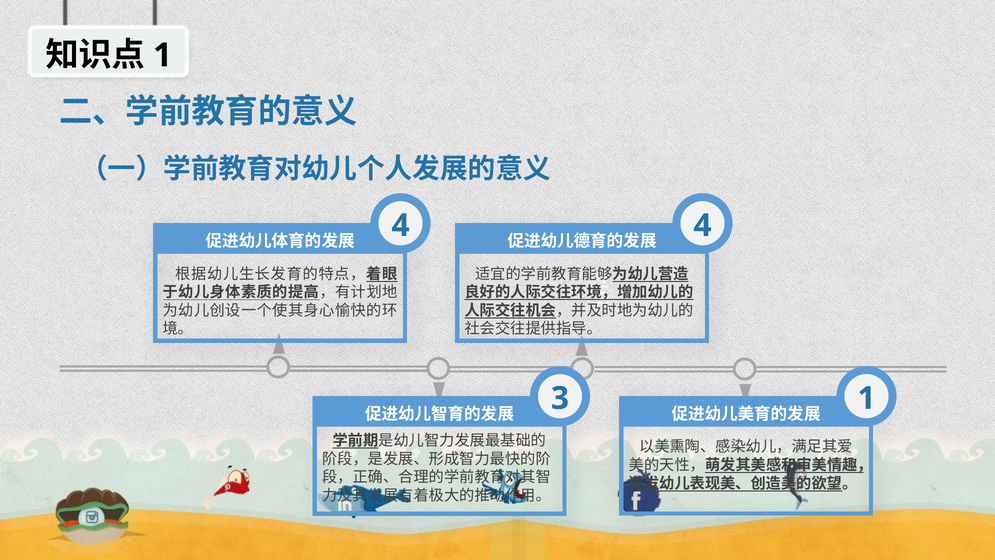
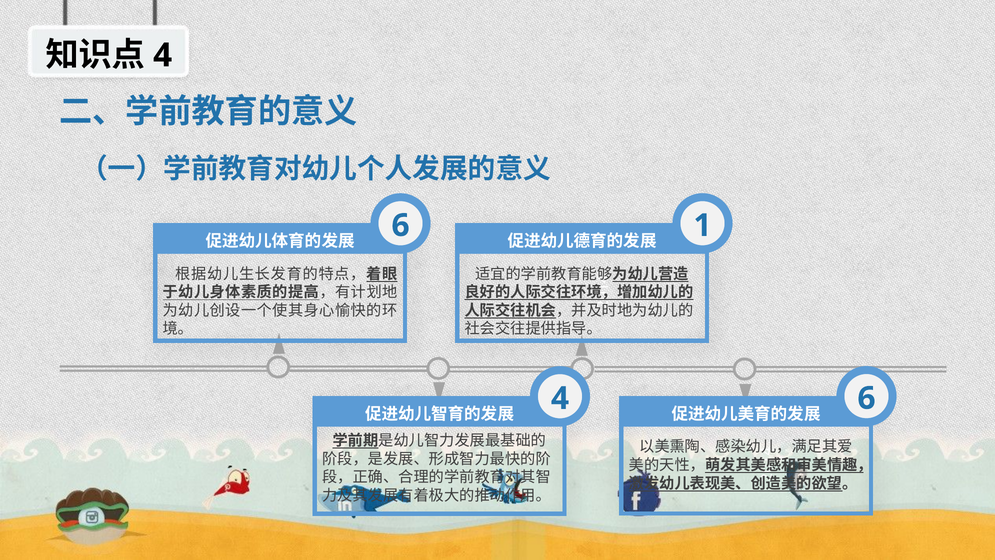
1 at (163, 55): 1 -> 4
4 at (703, 225): 4 -> 1
4 at (401, 225): 4 -> 6
3 at (560, 398): 3 -> 4
1 at (867, 398): 1 -> 6
